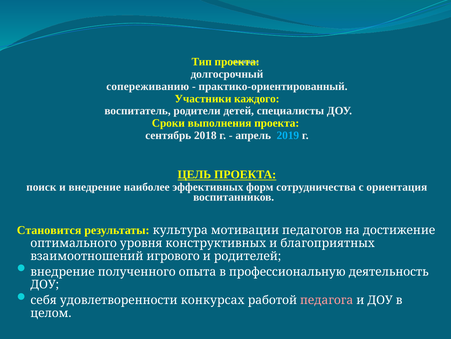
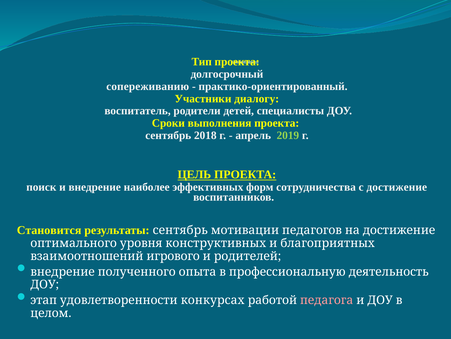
каждого: каждого -> диалогу
2019 colour: light blue -> light green
с ориентация: ориентация -> достижение
результаты культура: культура -> сентябрь
себя: себя -> этап
